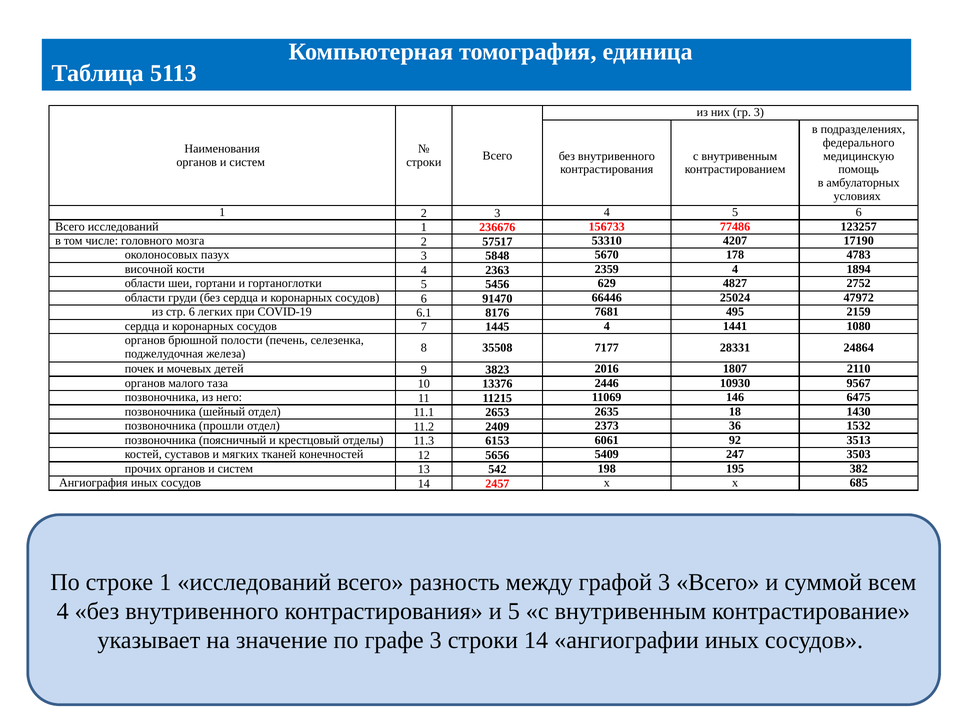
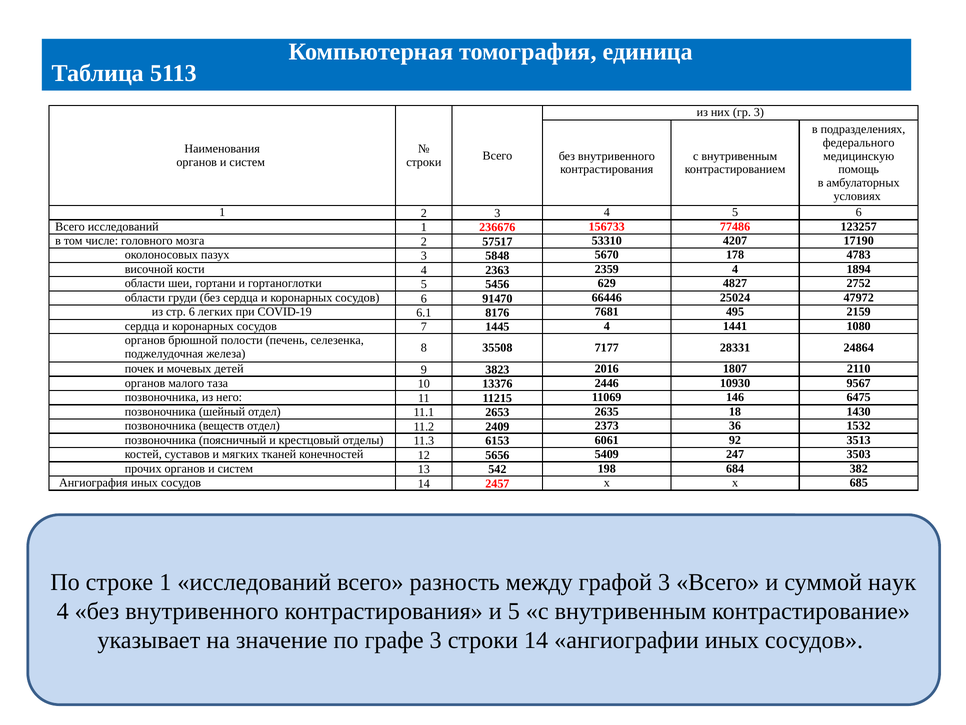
прошли: прошли -> веществ
195: 195 -> 684
всем: всем -> наук
